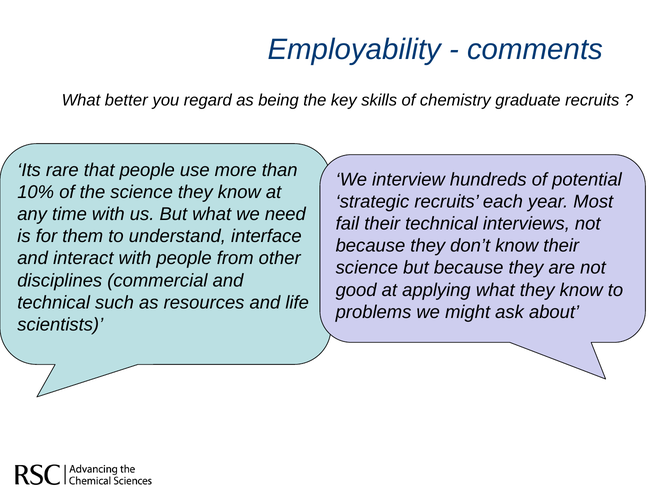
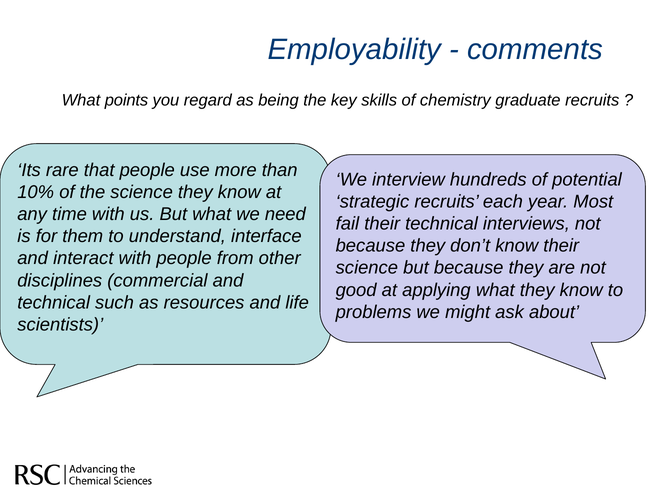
better: better -> points
